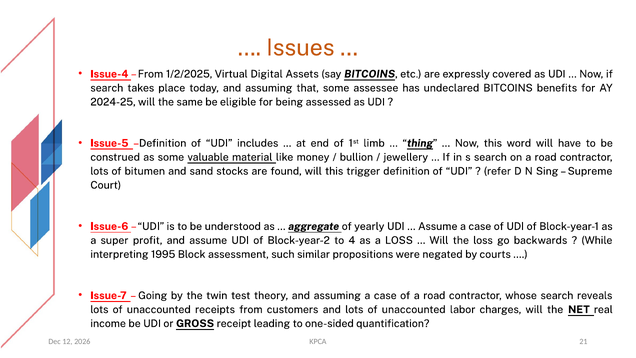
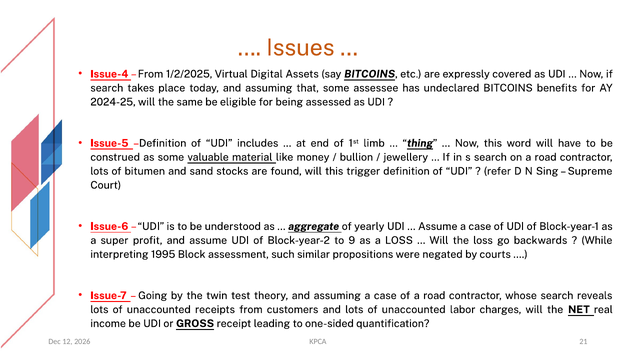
4: 4 -> 9
